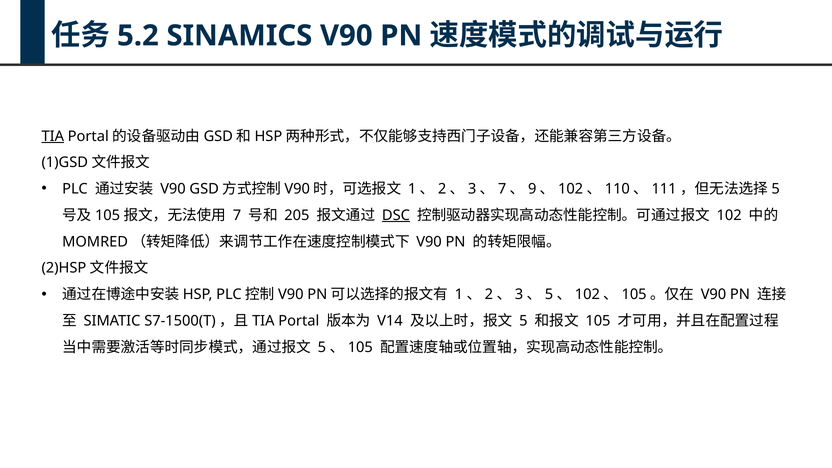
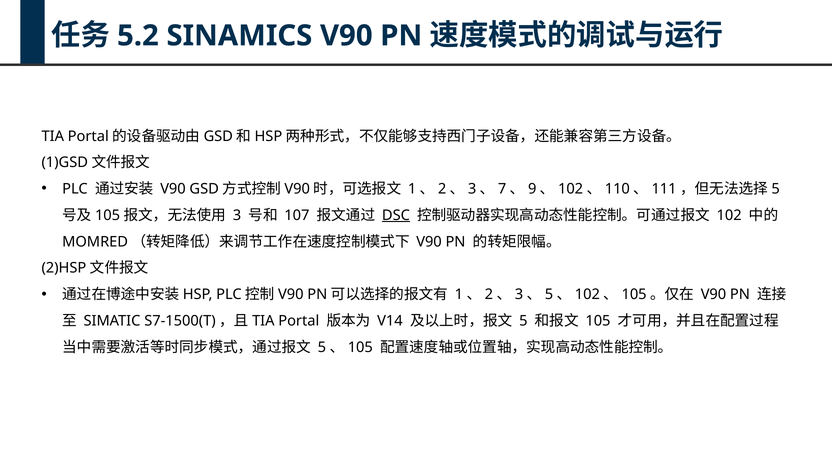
TIA underline: present -> none
7: 7 -> 3
205: 205 -> 107
